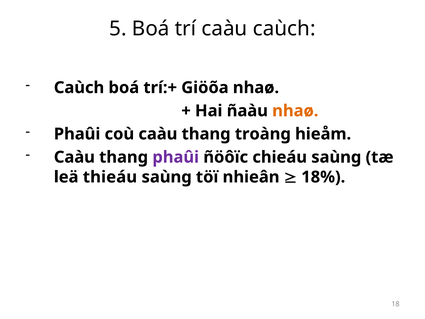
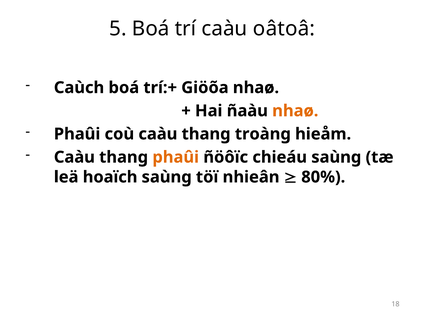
caàu caùch: caùch -> oâtoâ
phaûi at (176, 157) colour: purple -> orange
thieáu: thieáu -> hoaïch
18%: 18% -> 80%
